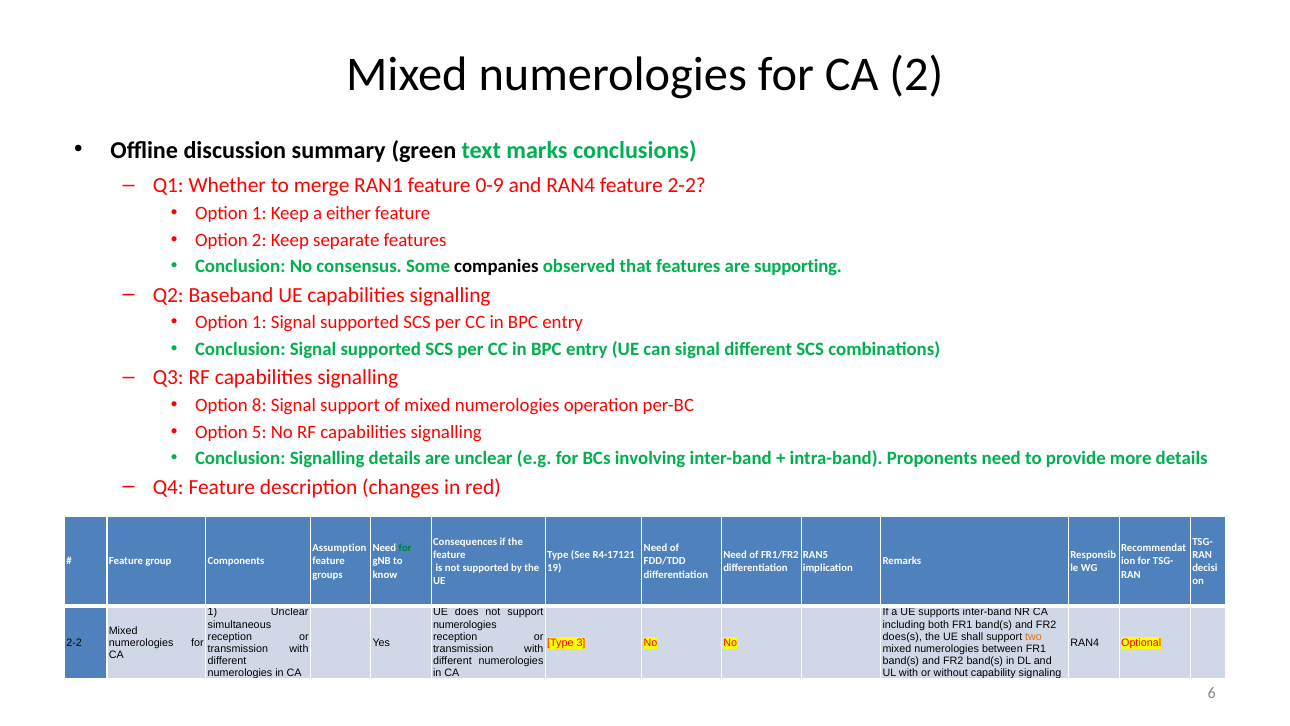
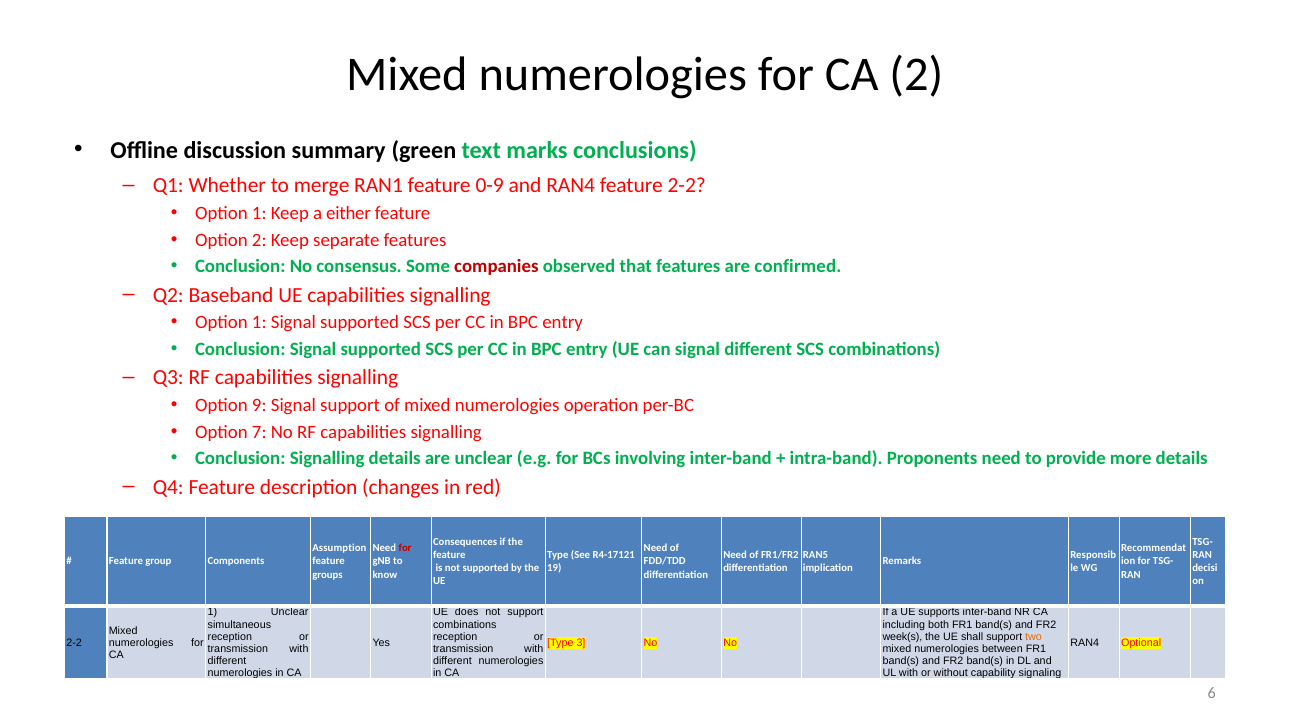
companies colour: black -> red
supporting: supporting -> confirmed
8: 8 -> 9
5: 5 -> 7
for at (405, 548) colour: green -> red
numerologies at (465, 624): numerologies -> combinations
does(s: does(s -> week(s
